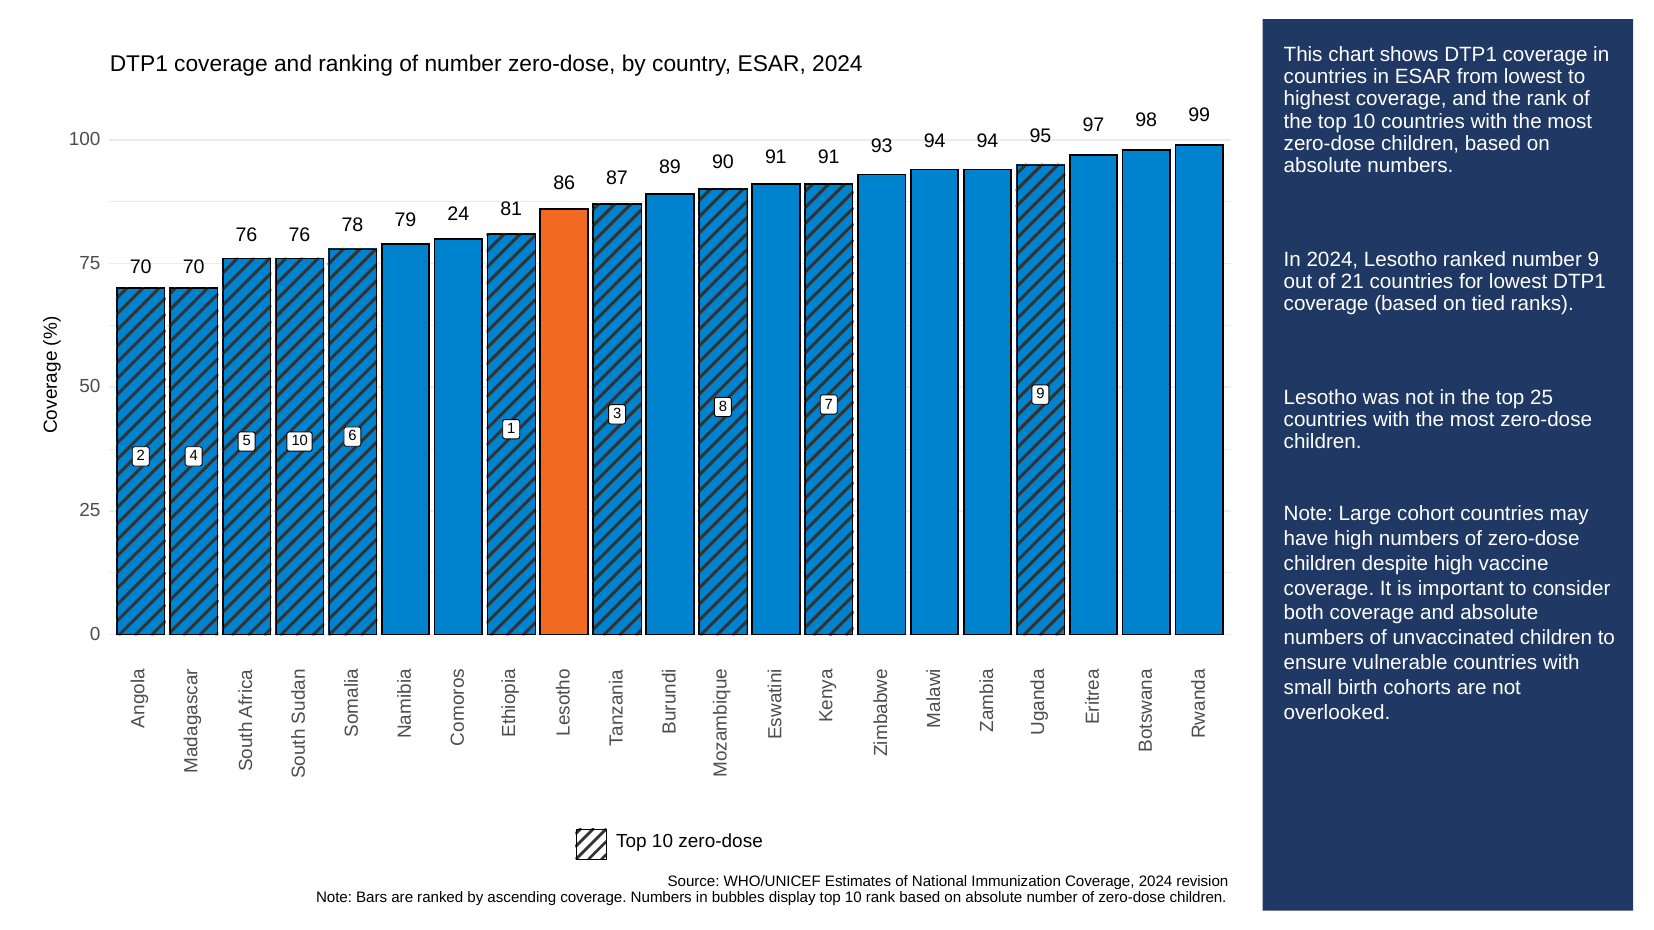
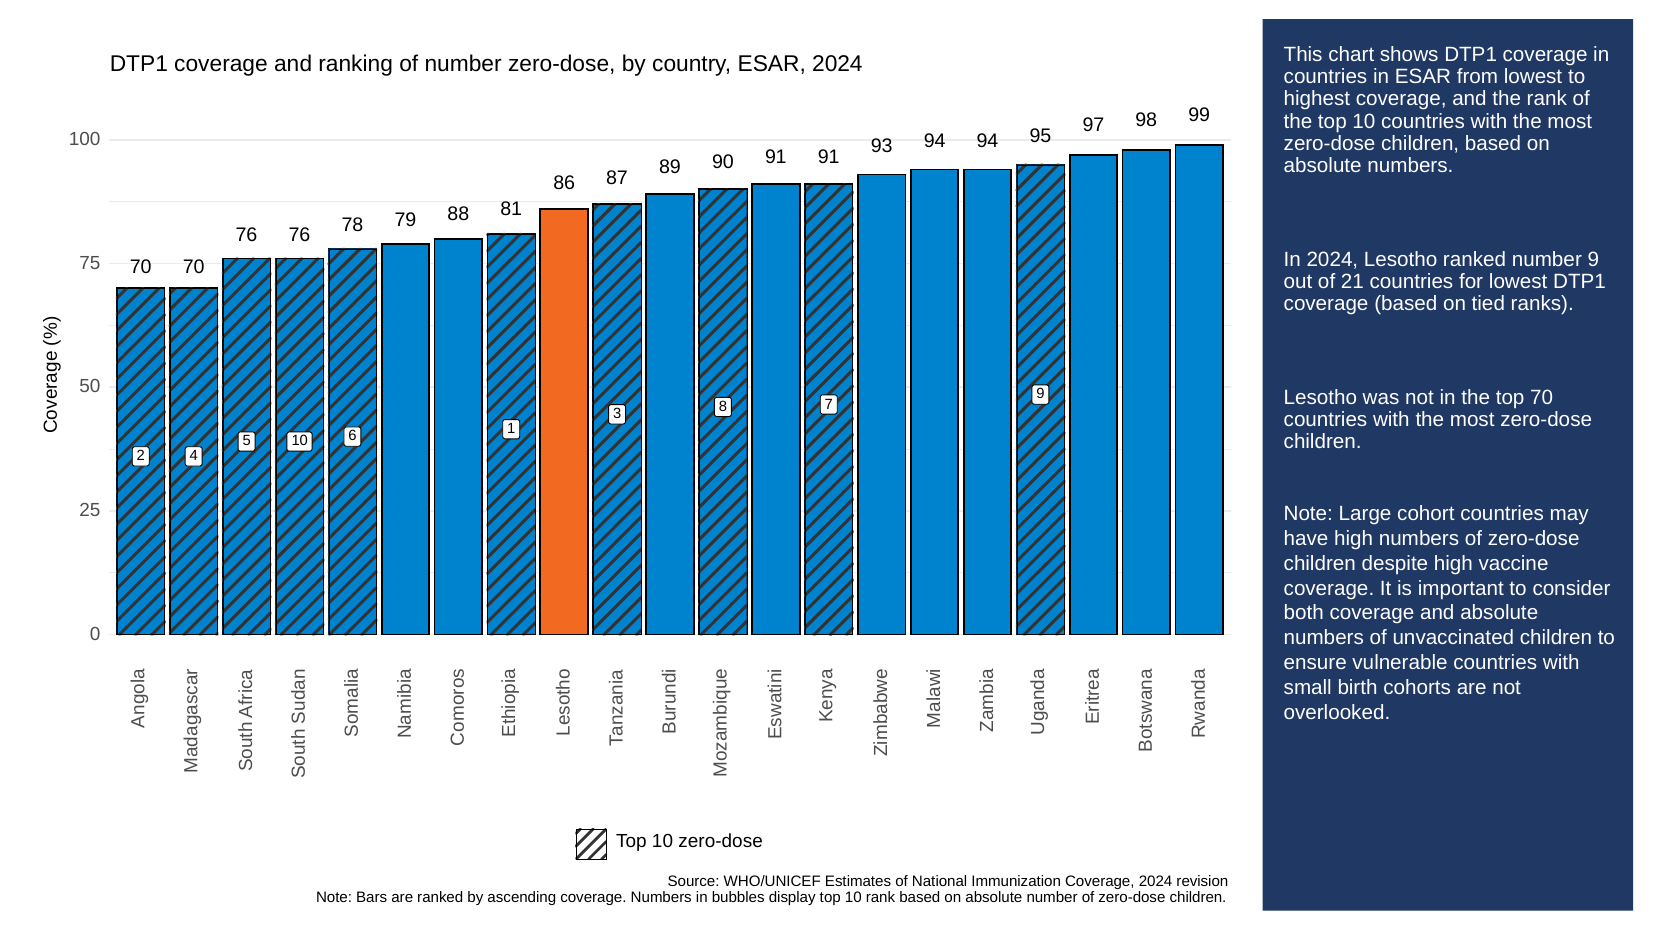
24: 24 -> 88
top 25: 25 -> 70
